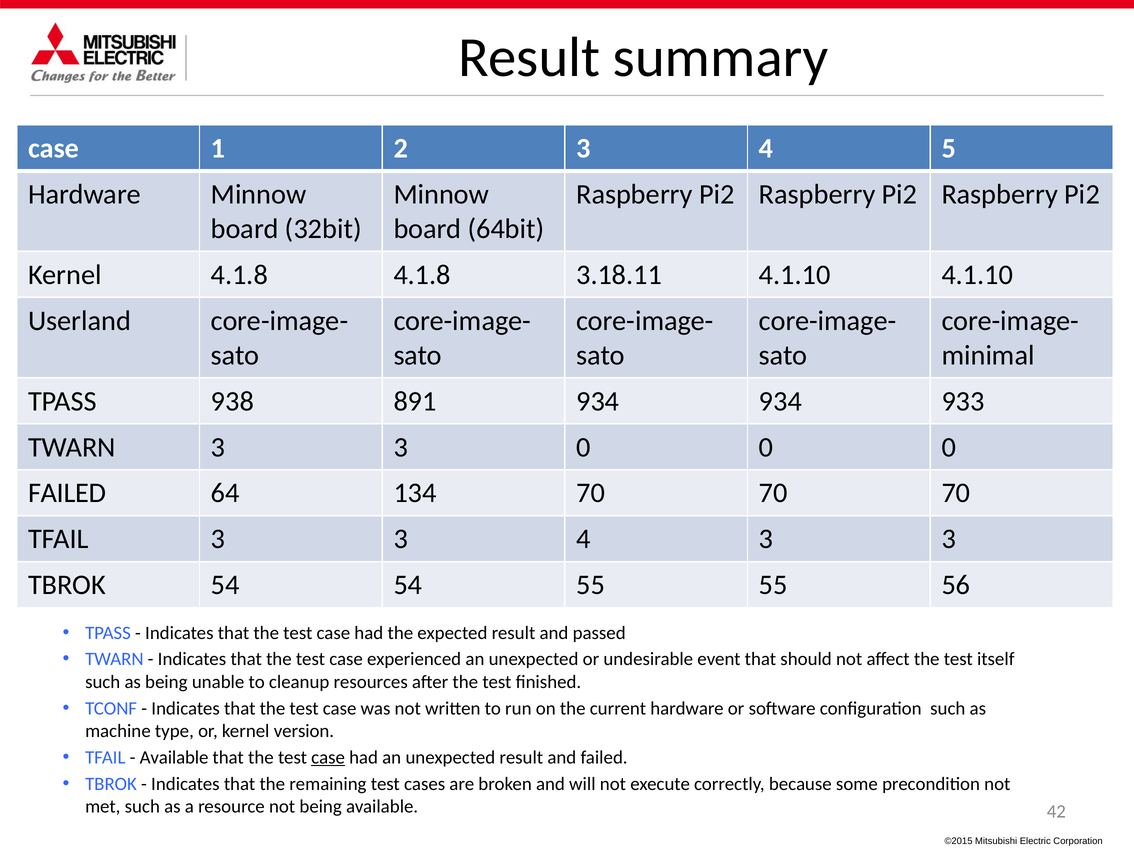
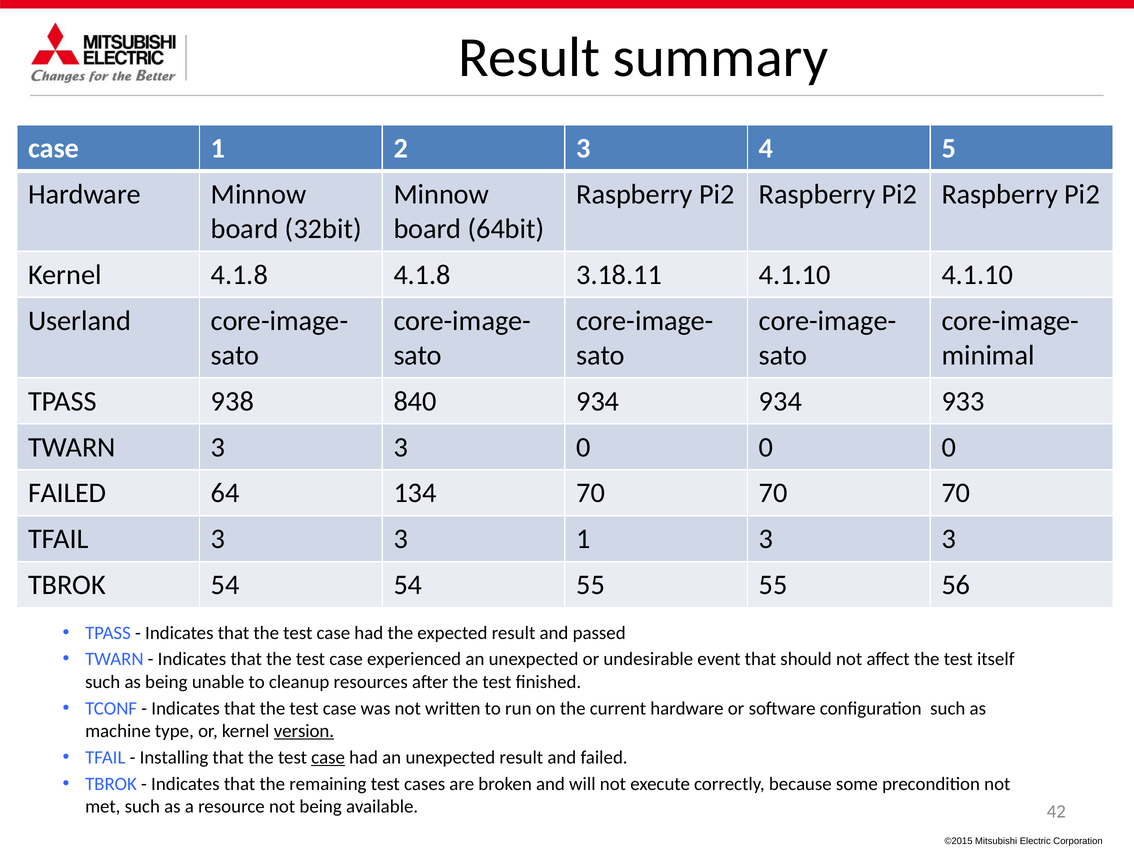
891: 891 -> 840
3 3 4: 4 -> 1
version underline: none -> present
Available at (174, 758): Available -> Installing
